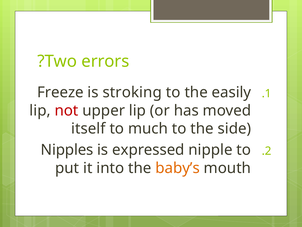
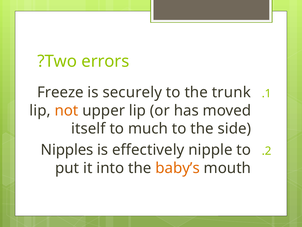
stroking: stroking -> securely
easily: easily -> trunk
not colour: red -> orange
expressed: expressed -> effectively
